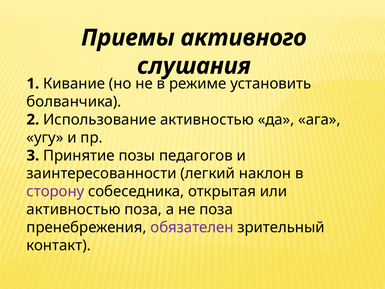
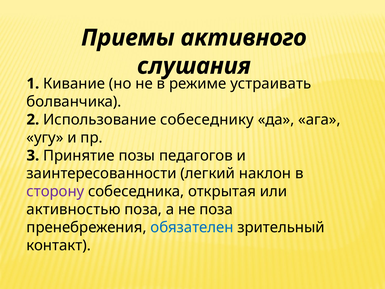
установить: установить -> устраивать
Использование активностью: активностью -> собеседнику
обязателен colour: purple -> blue
